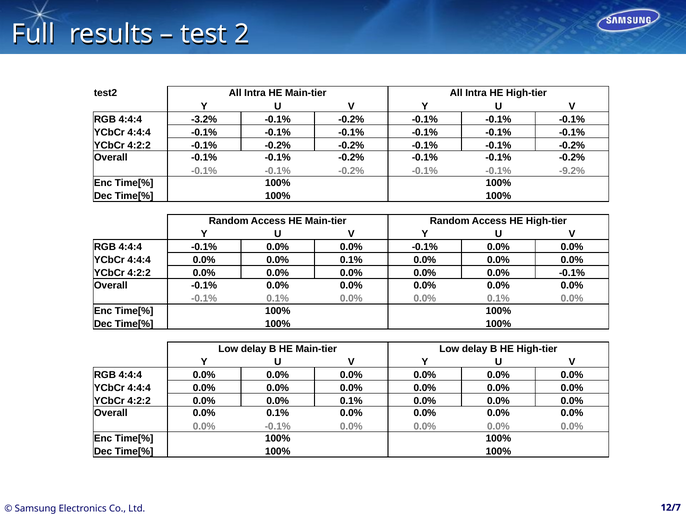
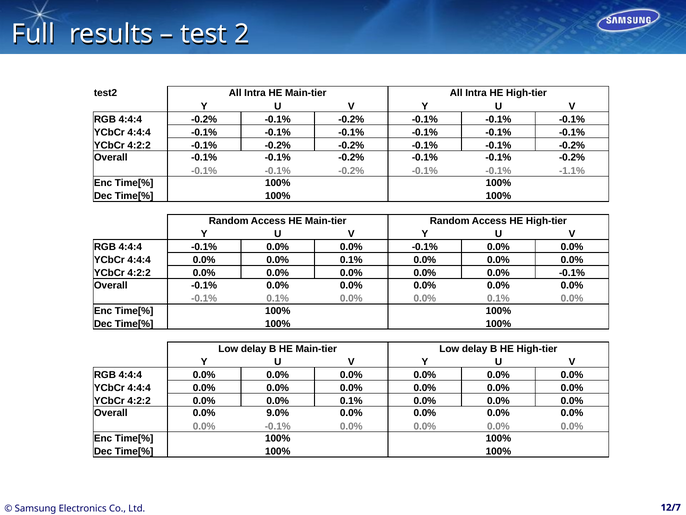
4:4:4 -3.2%: -3.2% -> -0.2%
-9.2%: -9.2% -> -1.1%
Overall 0.0% 0.1%: 0.1% -> 9.0%
